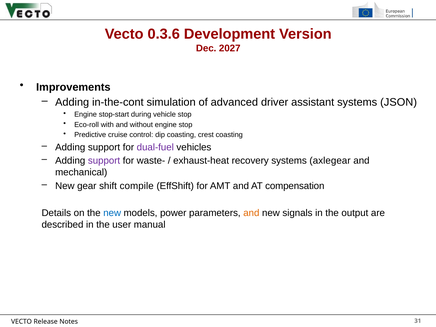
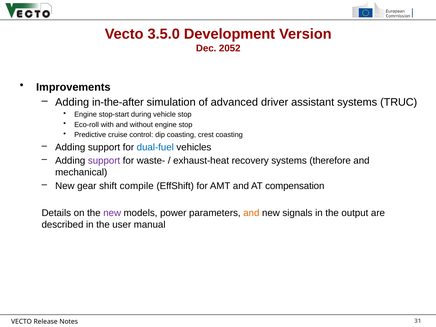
0.3.6: 0.3.6 -> 3.5.0
2027: 2027 -> 2052
in-the-cont: in-the-cont -> in-the-after
JSON: JSON -> TRUC
dual-fuel colour: purple -> blue
axlegear: axlegear -> therefore
new at (112, 213) colour: blue -> purple
